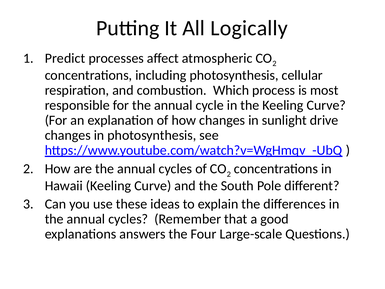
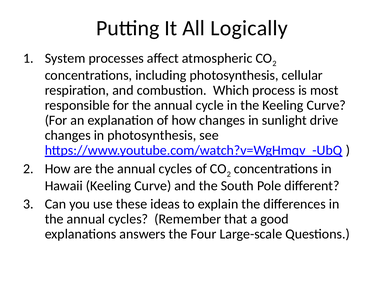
Predict: Predict -> System
